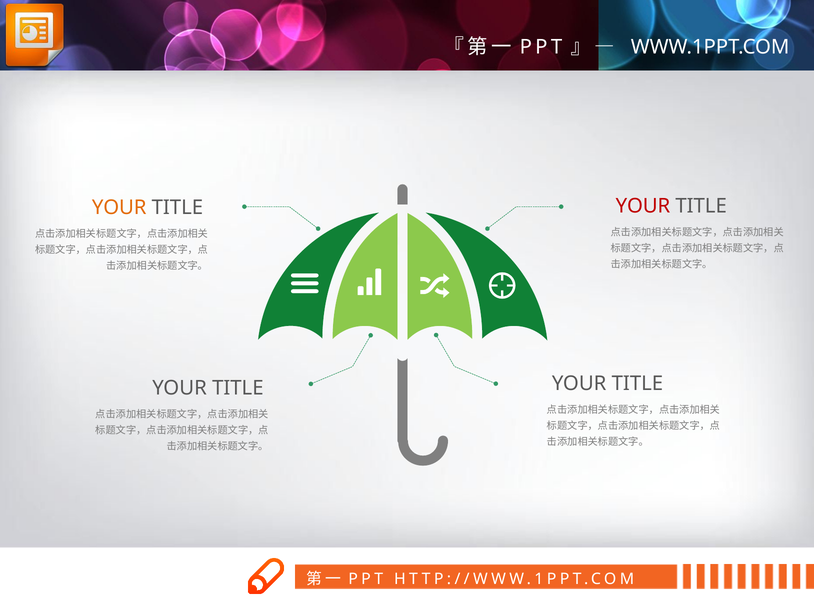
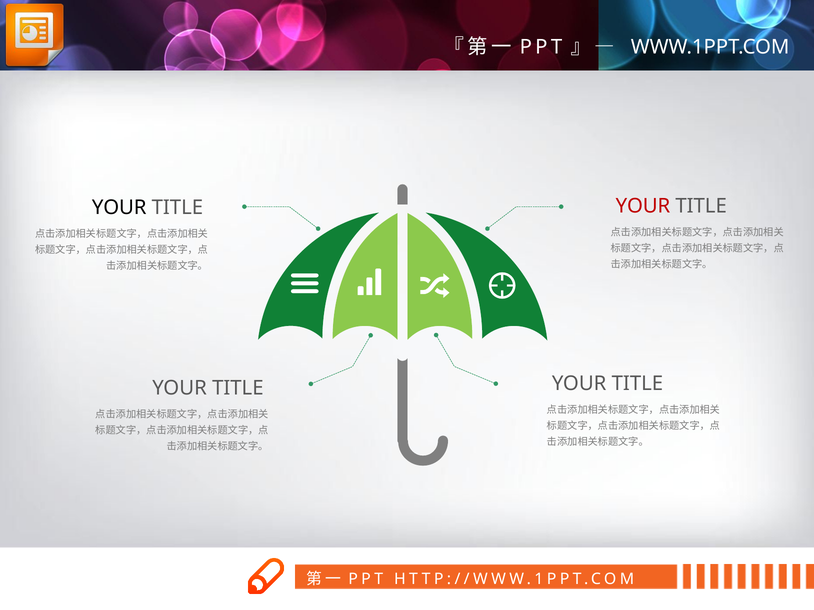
YOUR at (119, 208) colour: orange -> black
